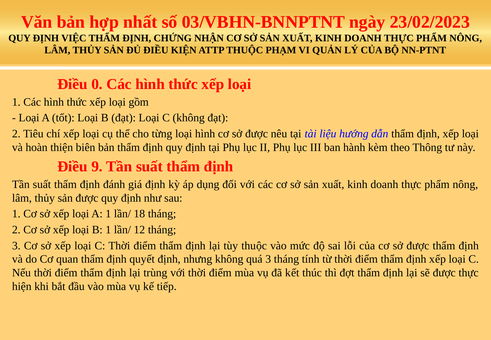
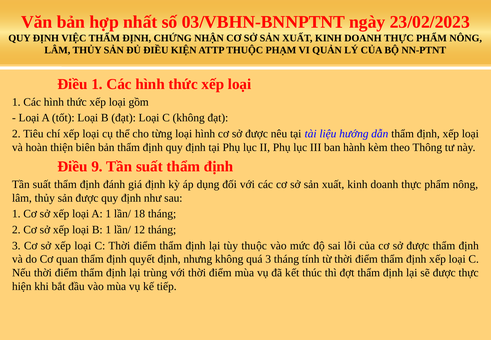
Điều 0: 0 -> 1
